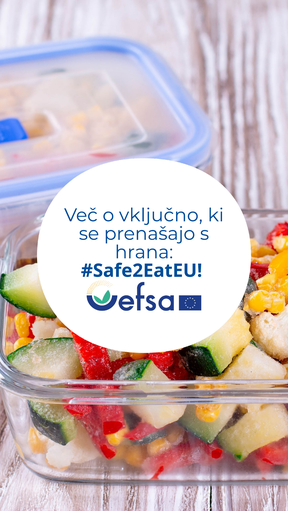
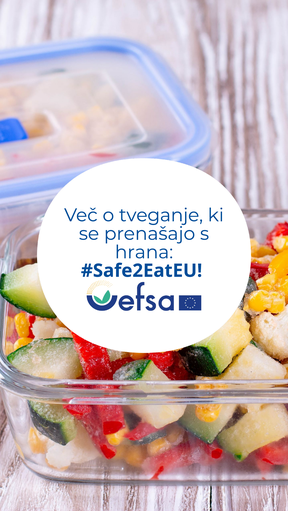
vključno: vključno -> tveganje
